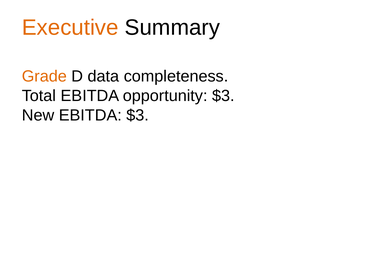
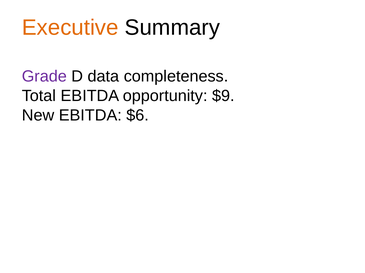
Grade colour: orange -> purple
opportunity $3: $3 -> $9
EBITDA $3: $3 -> $6
